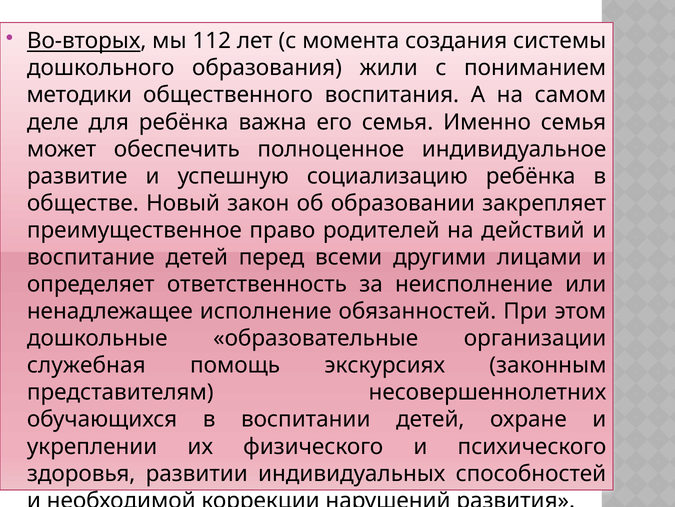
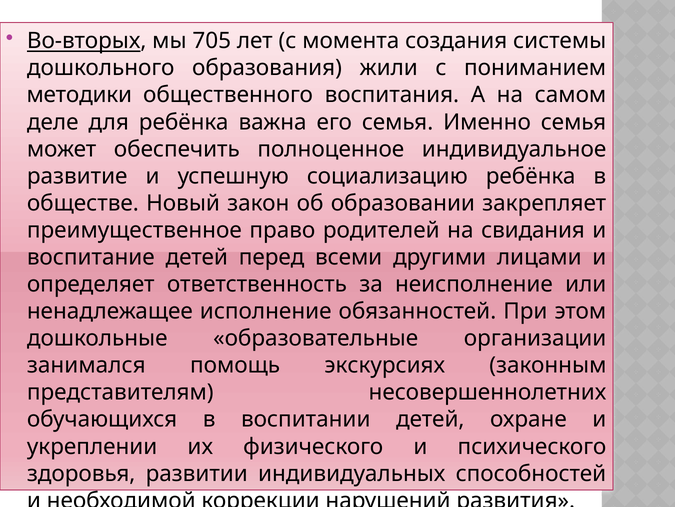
112: 112 -> 705
действий: действий -> свидания
служебная: служебная -> занимался
